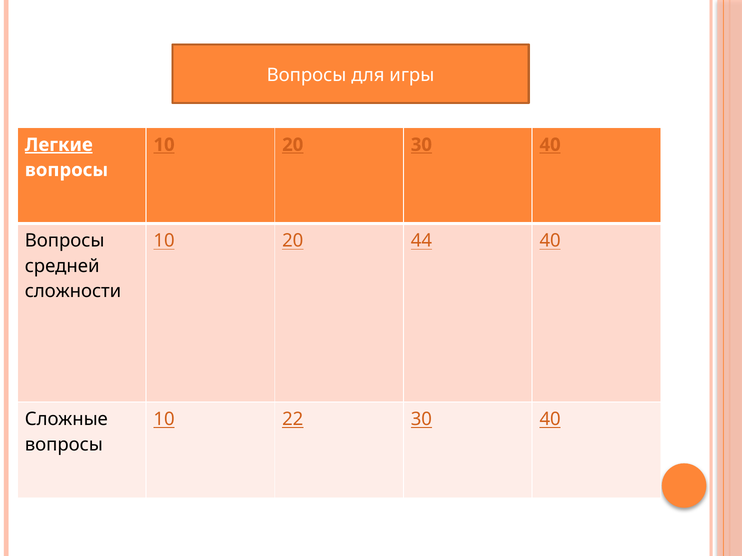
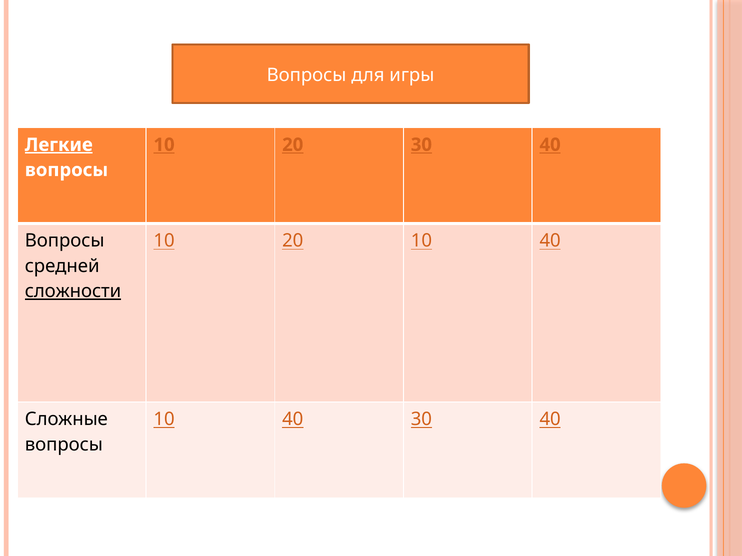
20 44: 44 -> 10
сложности underline: none -> present
22 at (293, 420): 22 -> 40
